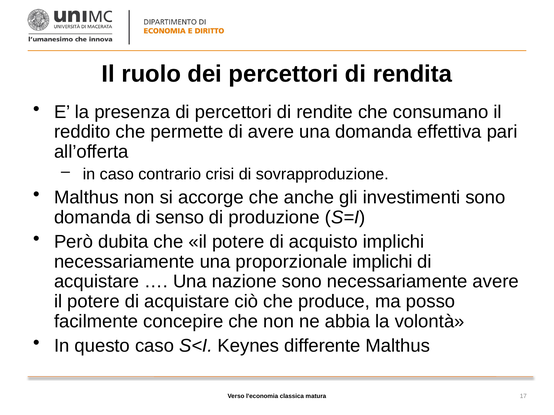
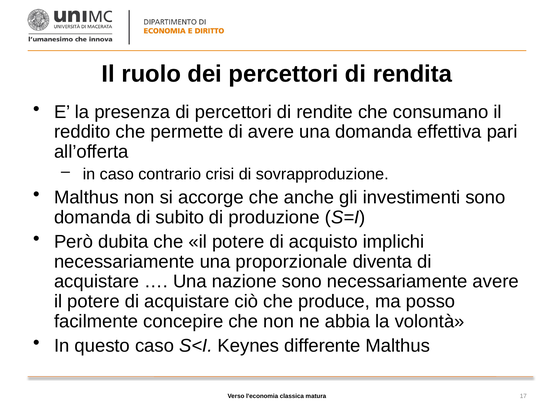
senso: senso -> subito
proporzionale implichi: implichi -> diventa
